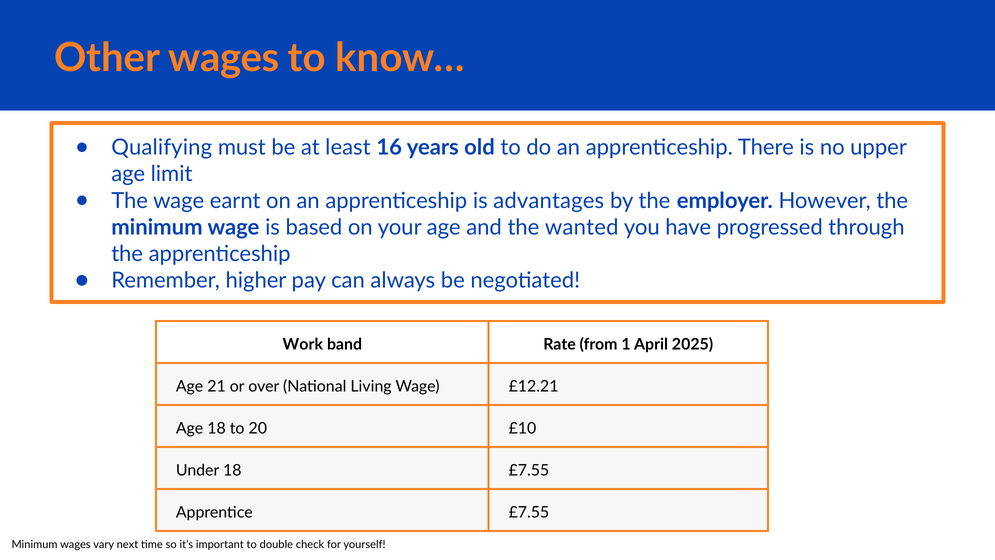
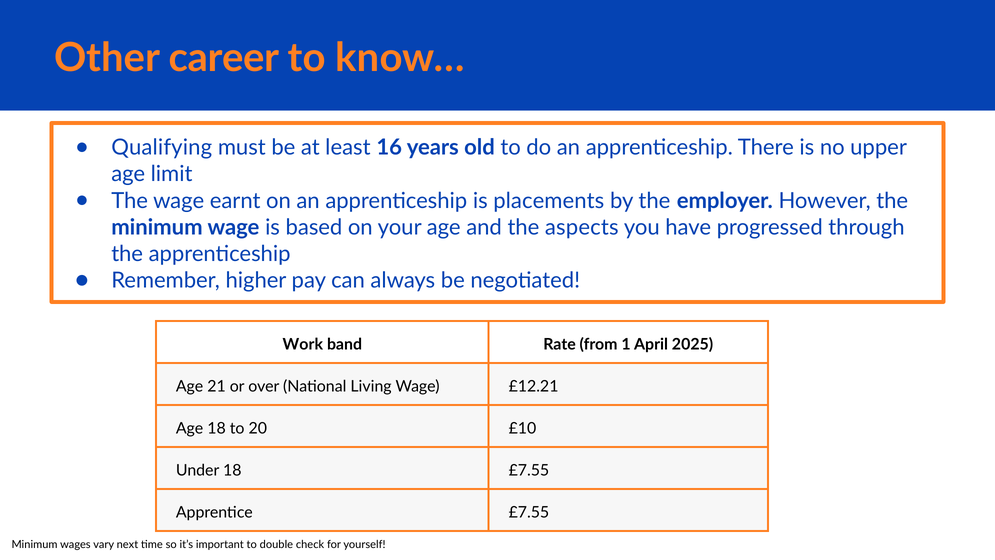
Other wages: wages -> career
advantages: advantages -> placements
wanted: wanted -> aspects
